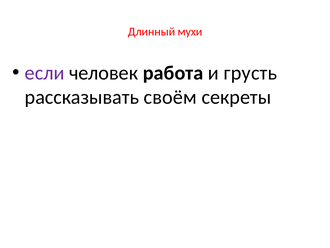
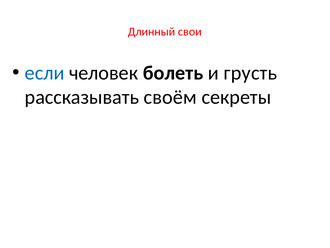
мухи: мухи -> свои
если colour: purple -> blue
работа: работа -> болеть
